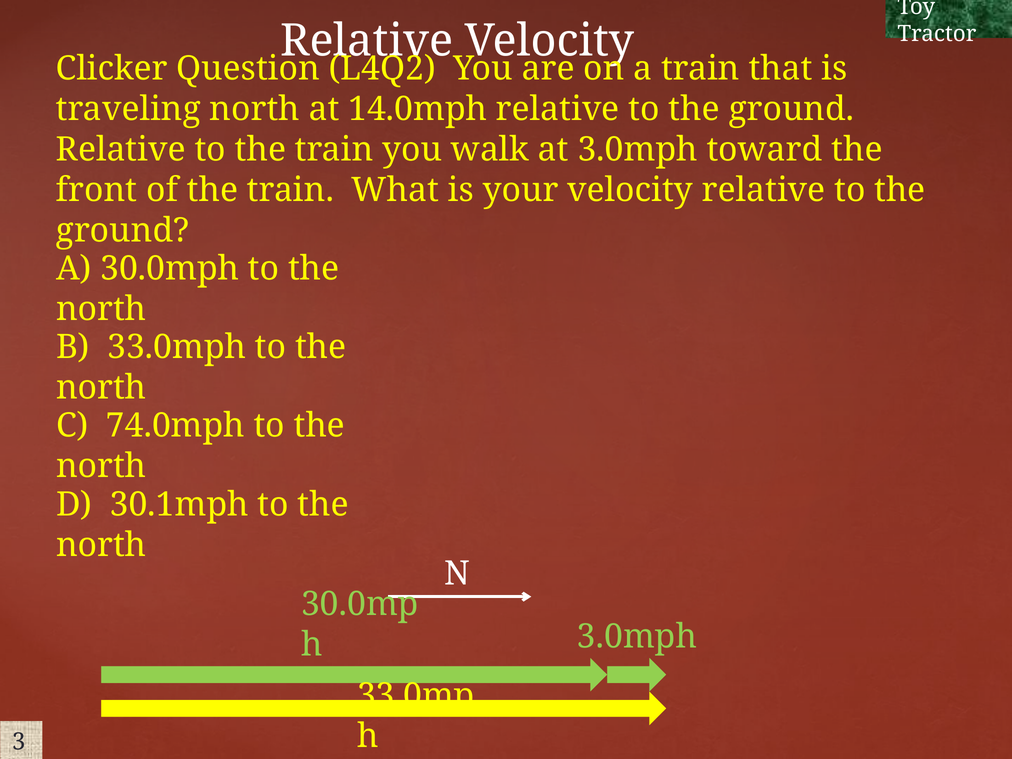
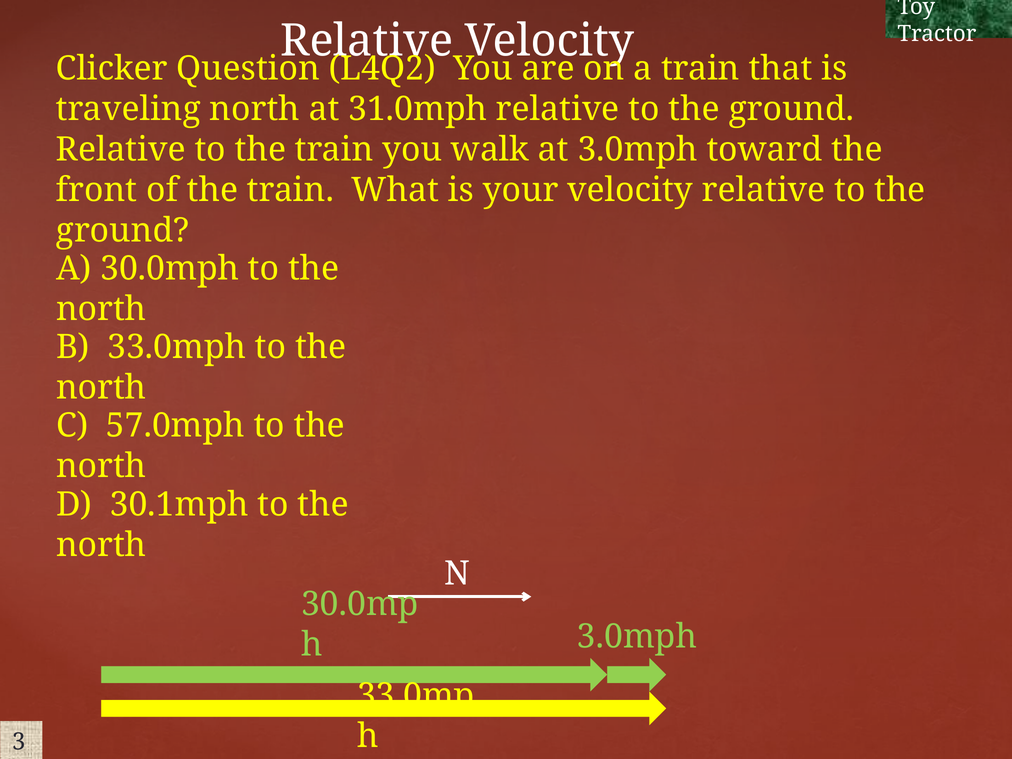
14.0mph: 14.0mph -> 31.0mph
74.0mph: 74.0mph -> 57.0mph
